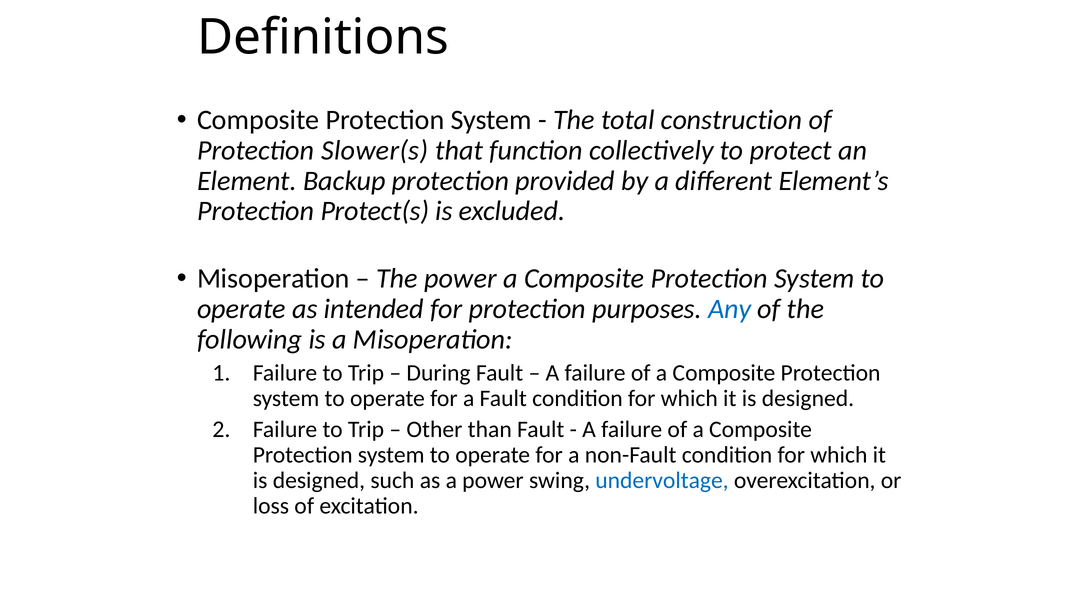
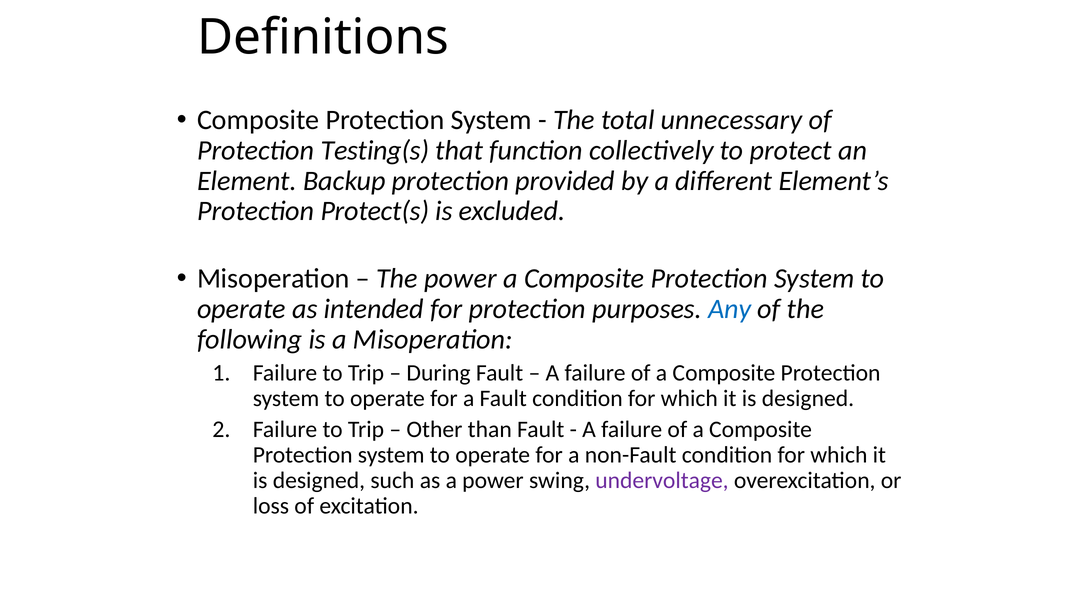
construction: construction -> unnecessary
Slower(s: Slower(s -> Testing(s
undervoltage colour: blue -> purple
